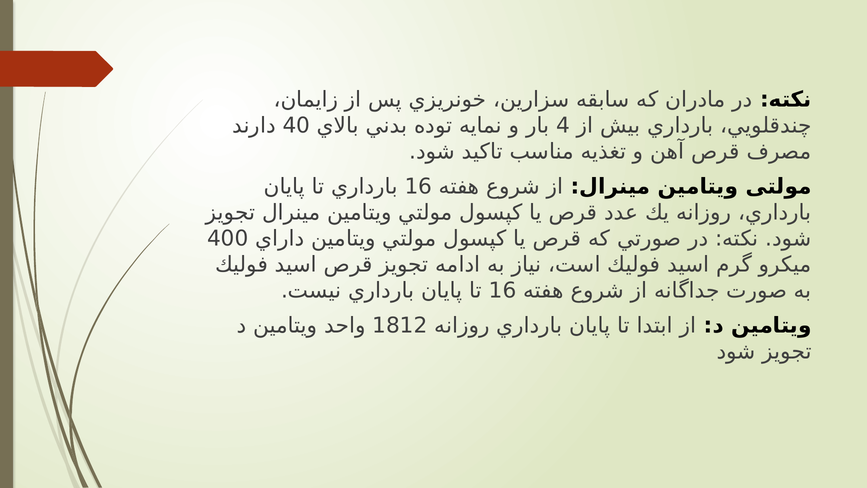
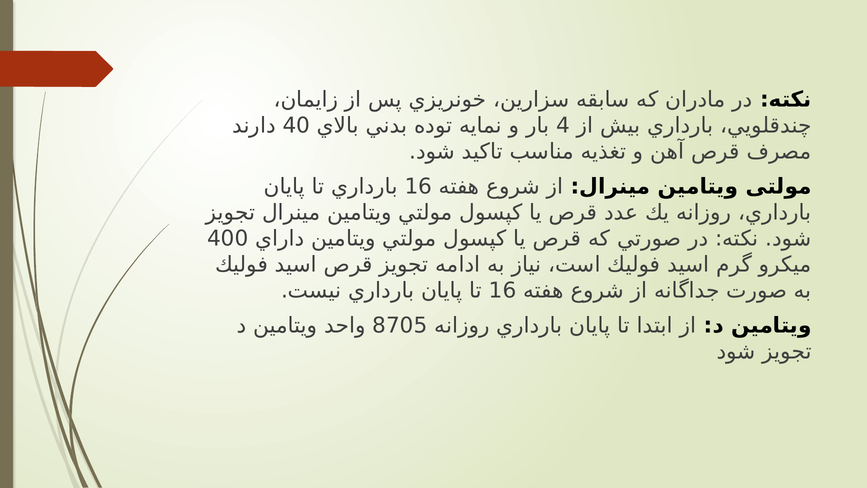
1812: 1812 -> 8705
